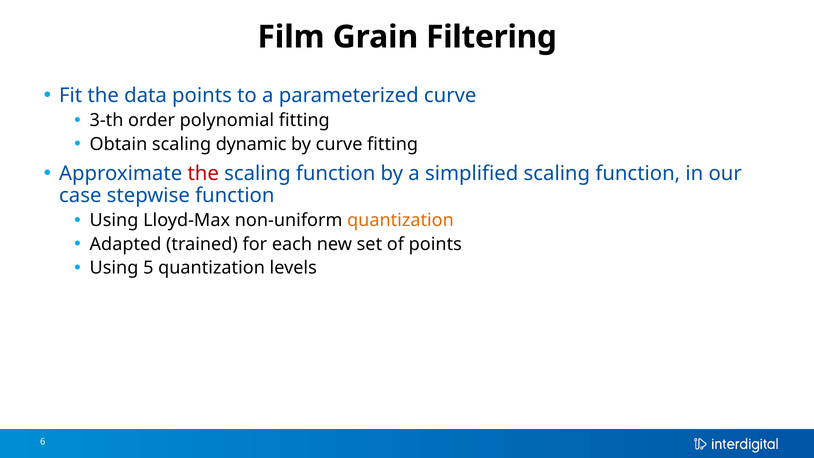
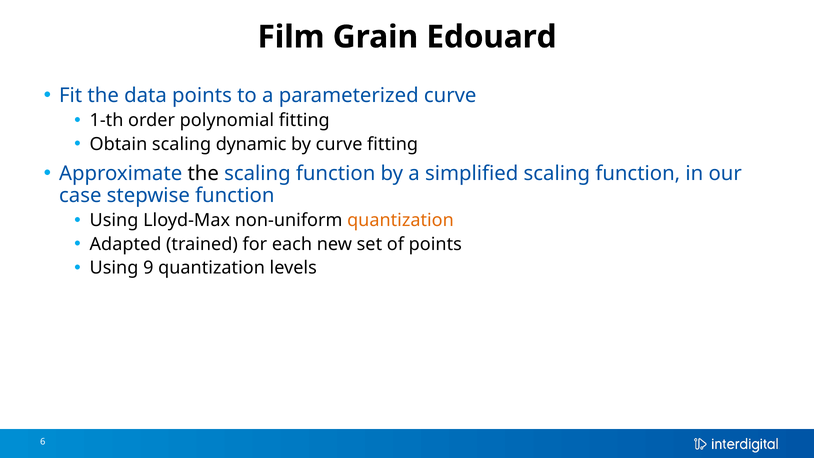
Filtering: Filtering -> Edouard
3-th: 3-th -> 1-th
the at (203, 173) colour: red -> black
5: 5 -> 9
